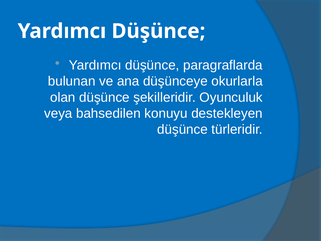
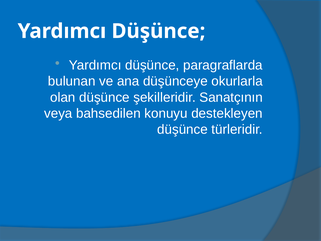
Oyunculuk: Oyunculuk -> Sanatçının
